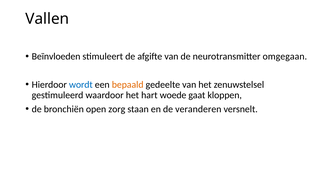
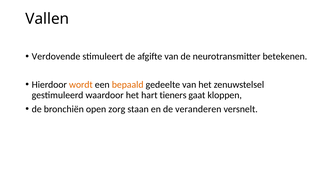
Beïnvloeden: Beïnvloeden -> Verdovende
omgegaan: omgegaan -> betekenen
wordt colour: blue -> orange
woede: woede -> tieners
